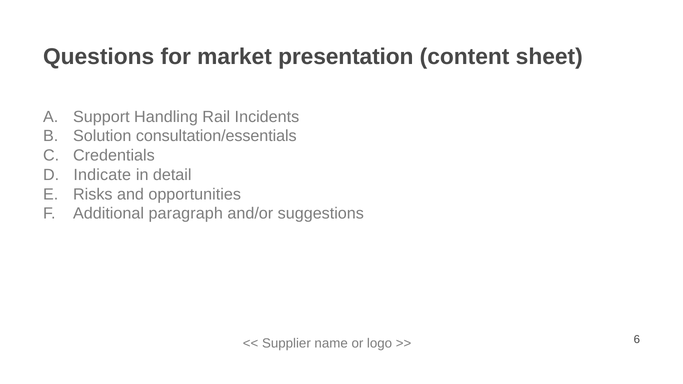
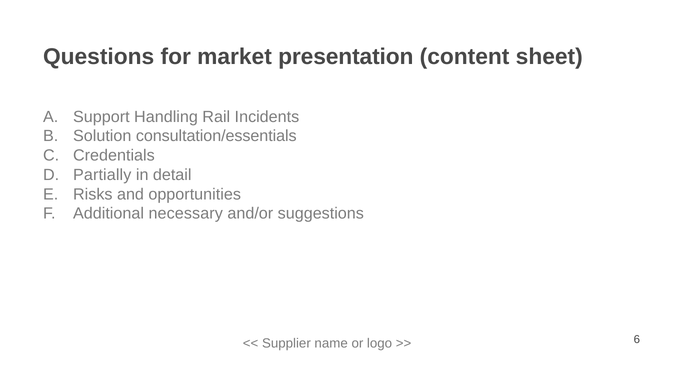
Indicate: Indicate -> Partially
paragraph: paragraph -> necessary
